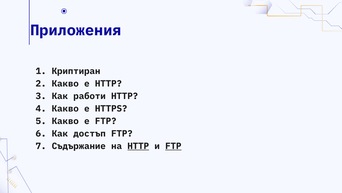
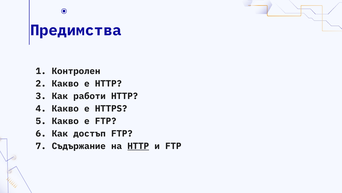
Приложения: Приложения -> Предимства
Криптиран: Криптиран -> Контролен
FTP at (173, 146) underline: present -> none
